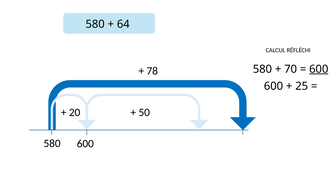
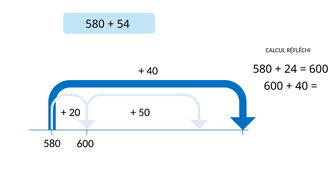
64: 64 -> 54
70: 70 -> 24
600 at (319, 69) underline: present -> none
78 at (152, 71): 78 -> 40
25 at (302, 86): 25 -> 40
